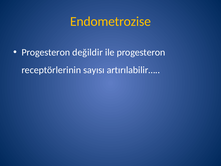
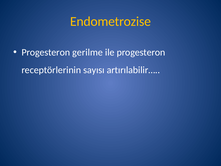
değildir: değildir -> gerilme
